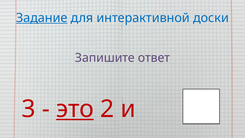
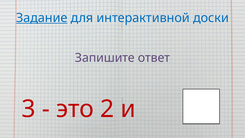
это underline: present -> none
